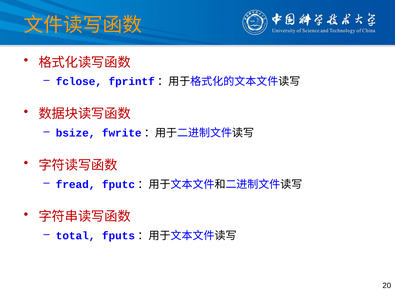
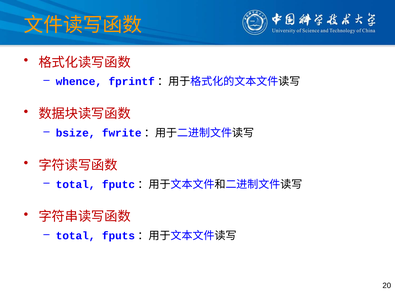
fclose: fclose -> whence
fread at (76, 185): fread -> total
